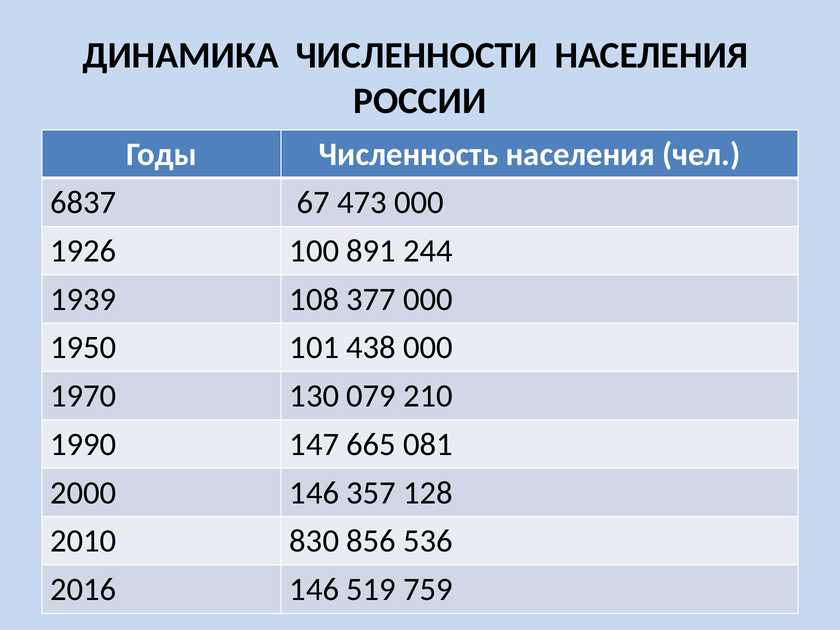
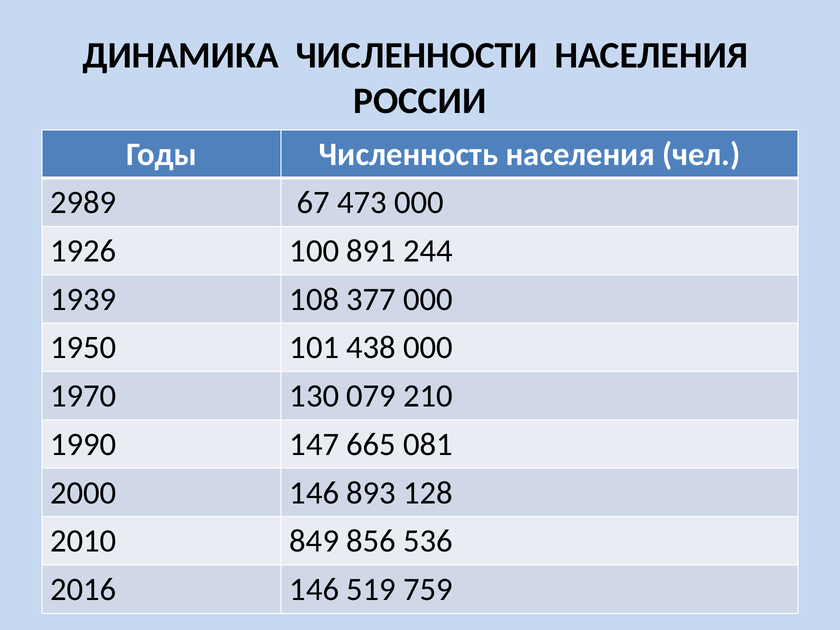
6837: 6837 -> 2989
357: 357 -> 893
830: 830 -> 849
